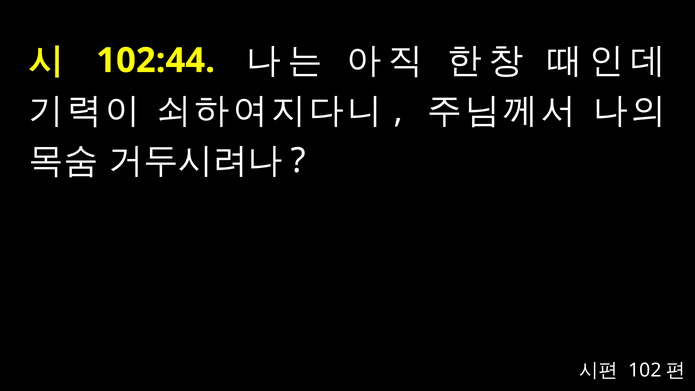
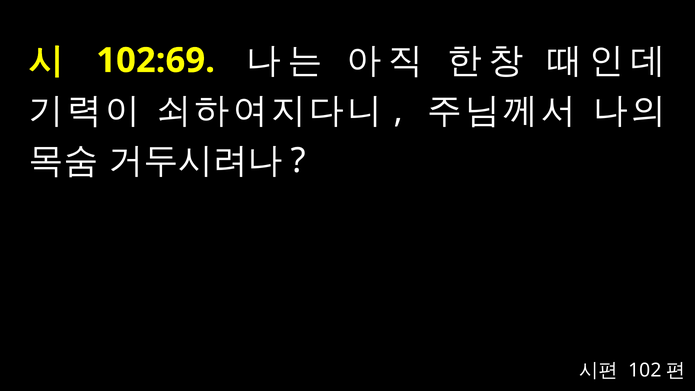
102:44: 102:44 -> 102:69
